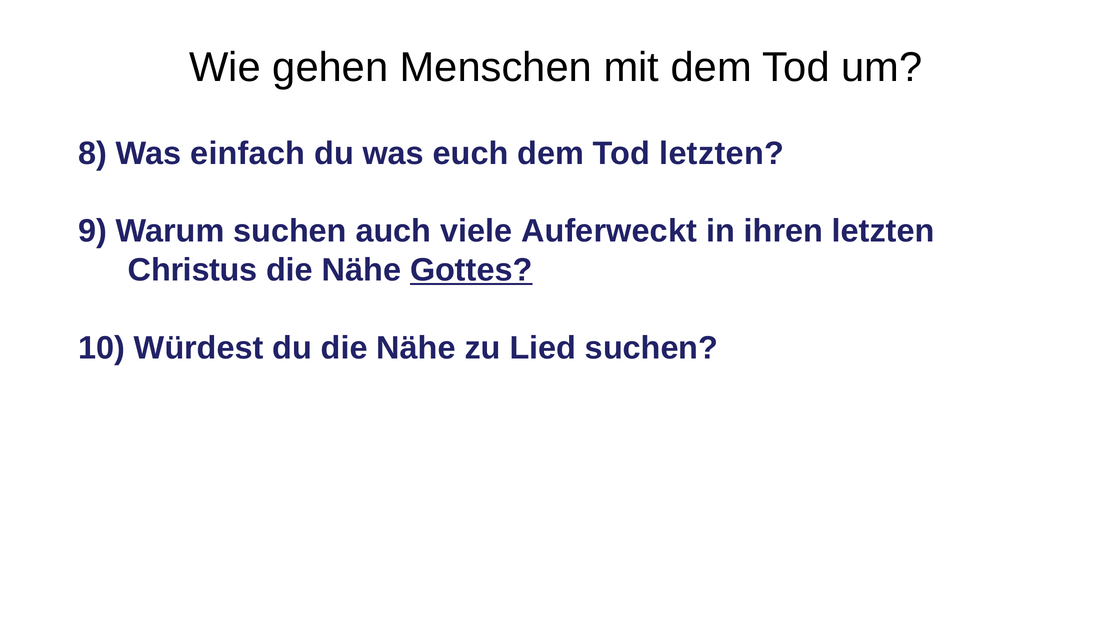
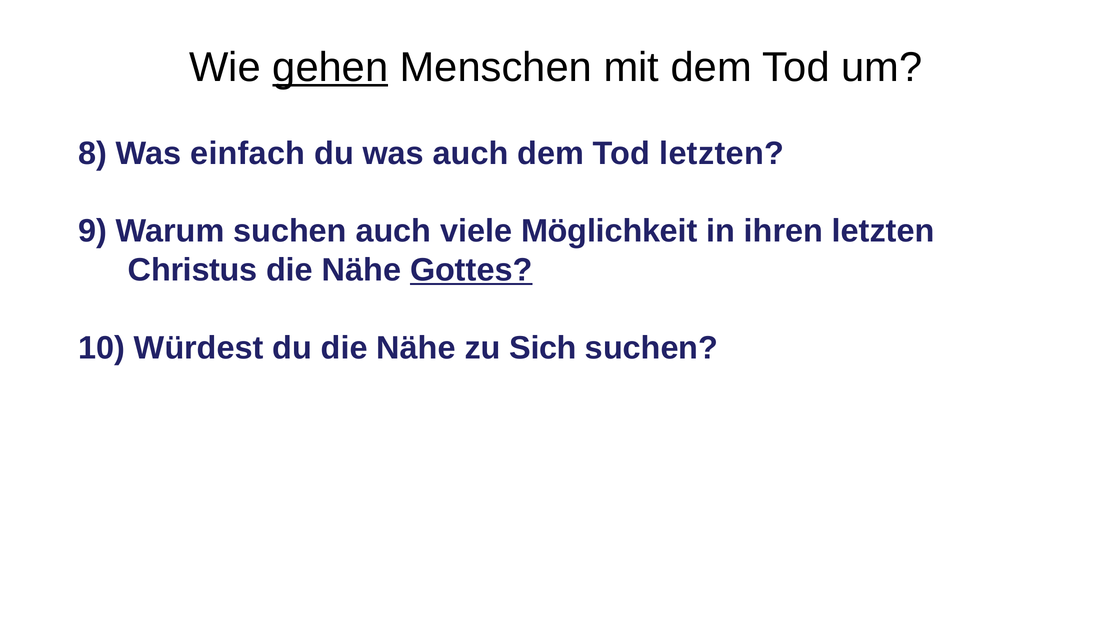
gehen underline: none -> present
was euch: euch -> auch
Auferweckt: Auferweckt -> Möglichkeit
Lied: Lied -> Sich
